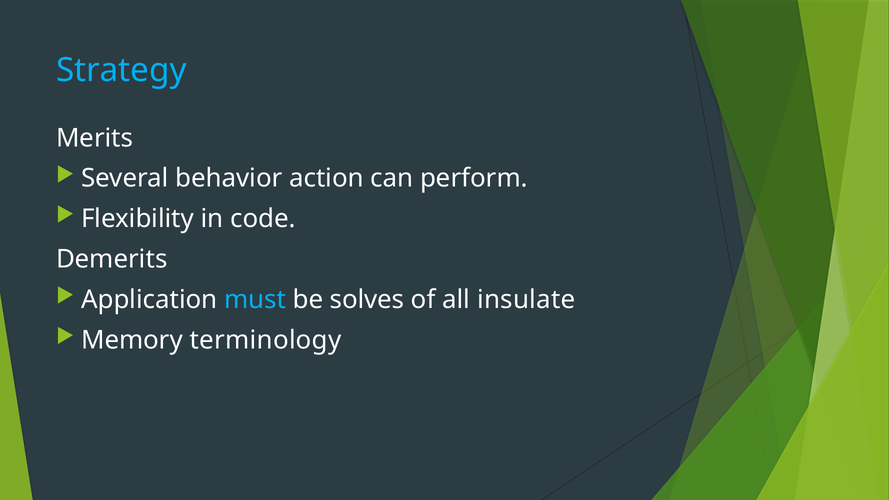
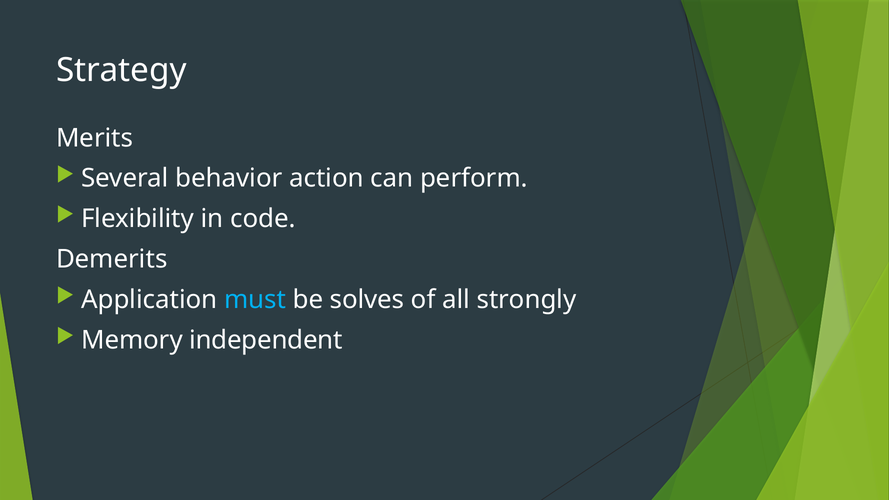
Strategy colour: light blue -> white
insulate: insulate -> strongly
terminology: terminology -> independent
